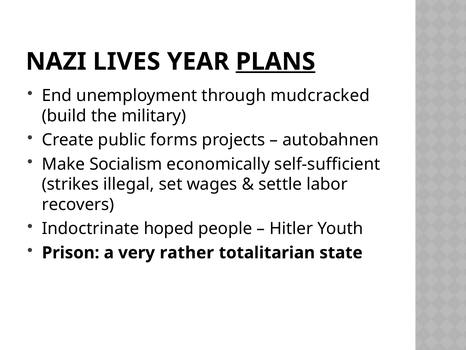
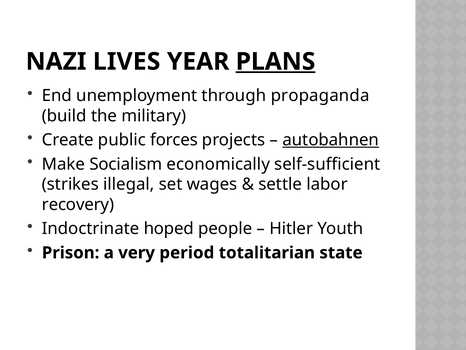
mudcracked: mudcracked -> propaganda
forms: forms -> forces
autobahnen underline: none -> present
recovers: recovers -> recovery
rather: rather -> period
